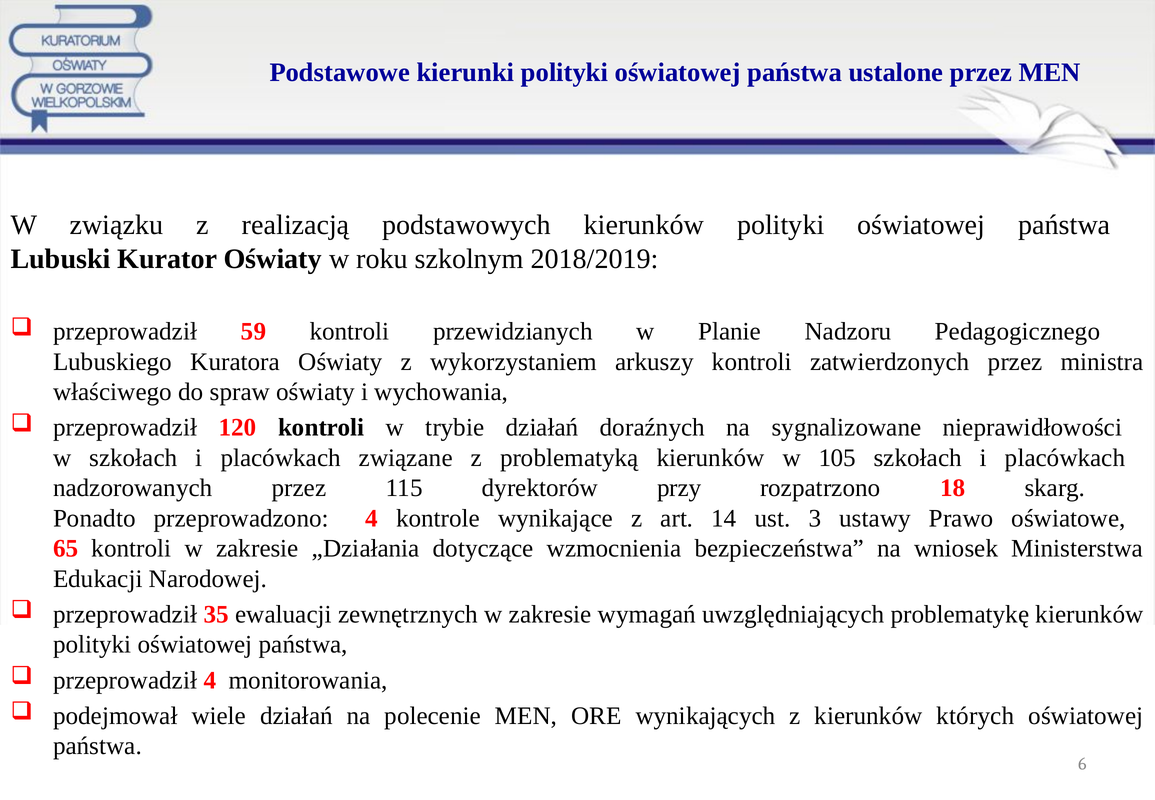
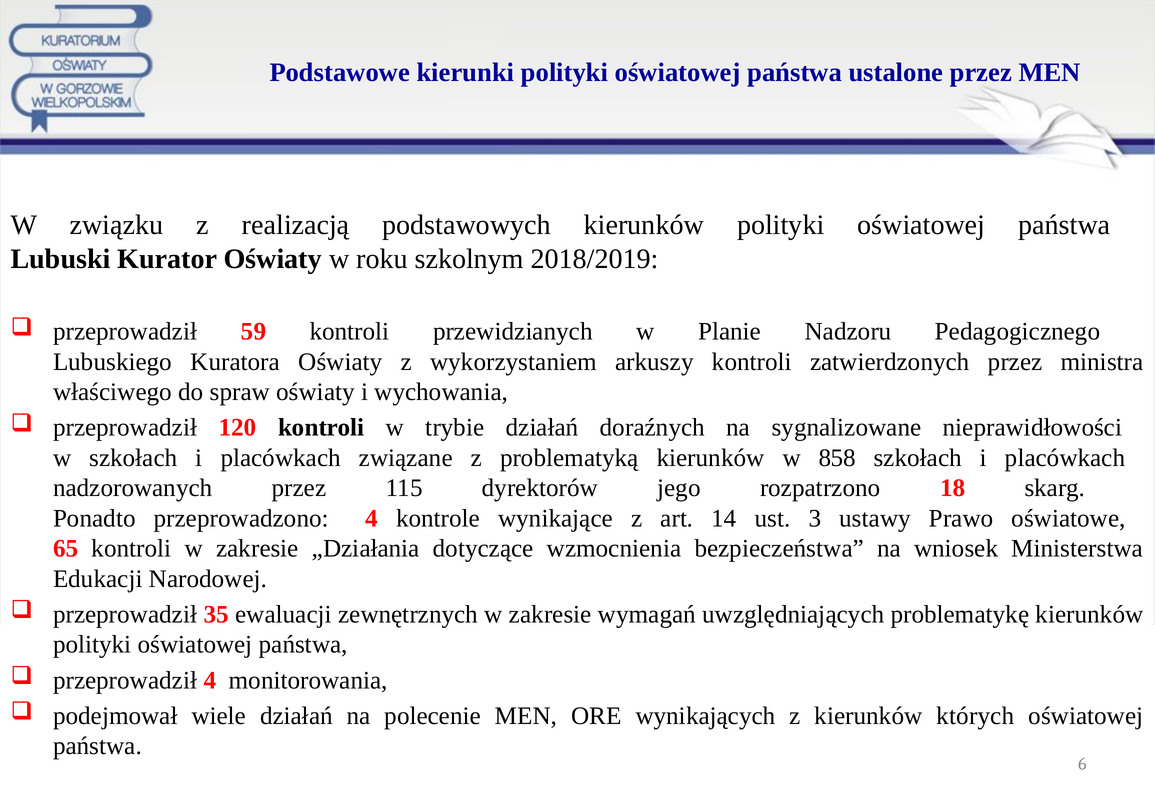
105: 105 -> 858
przy: przy -> jego
